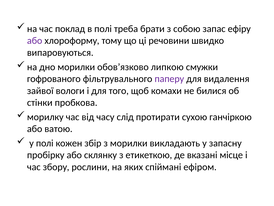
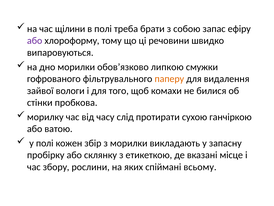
поклад: поклад -> щілини
паперу colour: purple -> orange
ефіром: ефіром -> всьому
